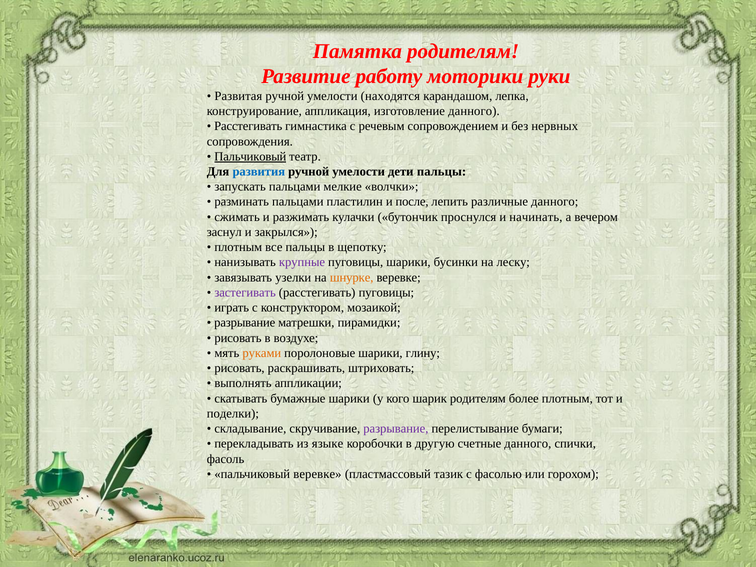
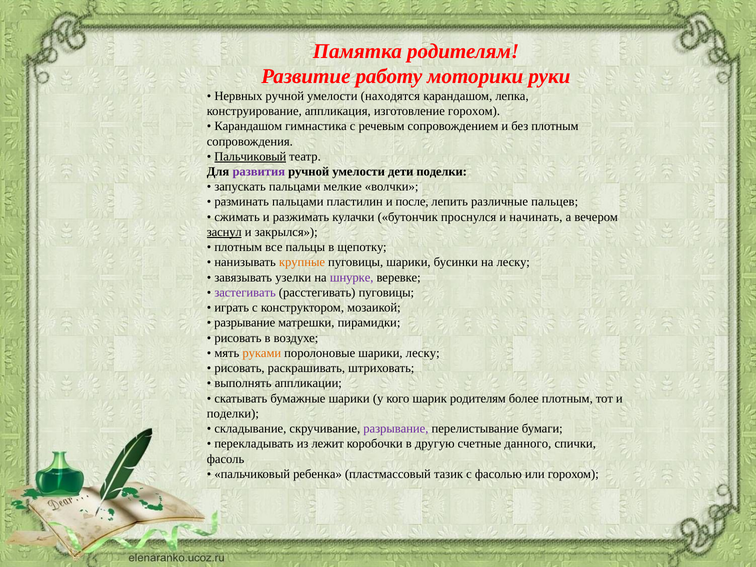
Развитая: Развитая -> Нервных
изготовление данного: данного -> горохом
Расстегивать at (248, 126): Расстегивать -> Карандашом
без нервных: нервных -> плотным
развития colour: blue -> purple
дети пальцы: пальцы -> поделки
различные данного: данного -> пальцев
заснул underline: none -> present
крупные colour: purple -> orange
шнурке colour: orange -> purple
шарики глину: глину -> леску
языке: языке -> лежит
пальчиковый веревке: веревке -> ребенка
